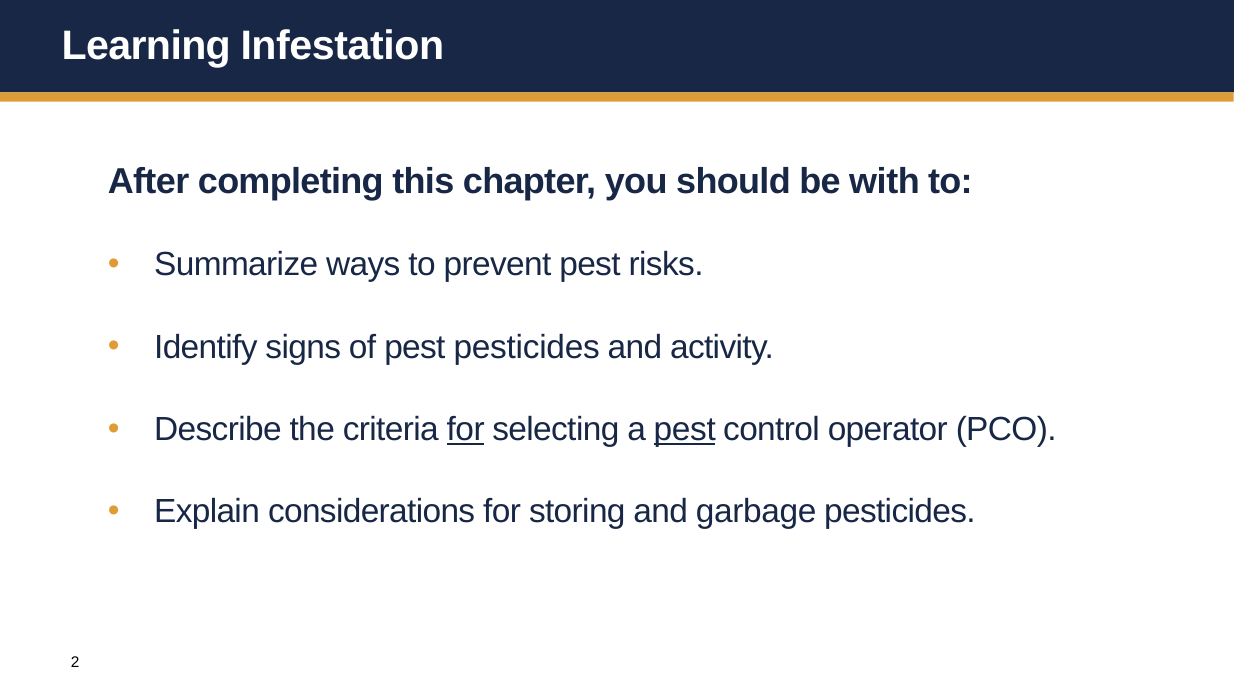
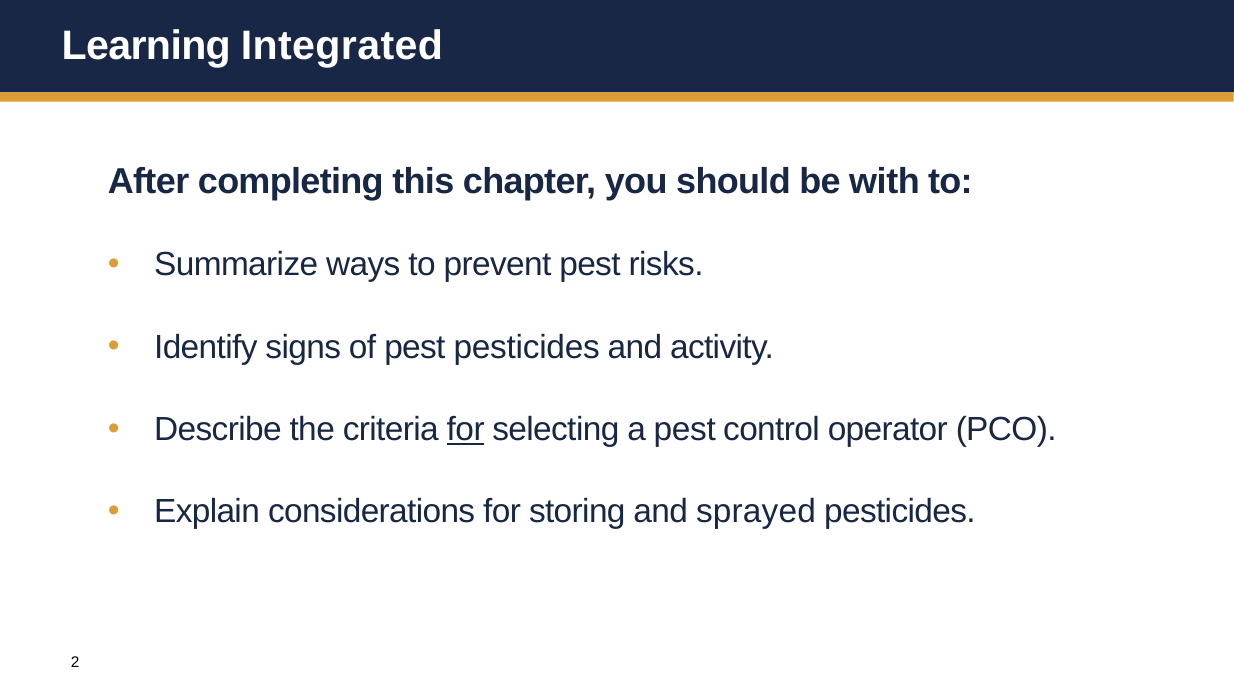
Infestation: Infestation -> Integrated
pest at (685, 430) underline: present -> none
garbage: garbage -> sprayed
